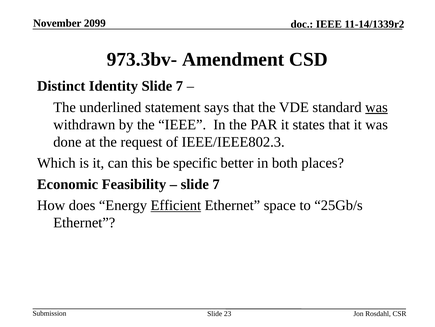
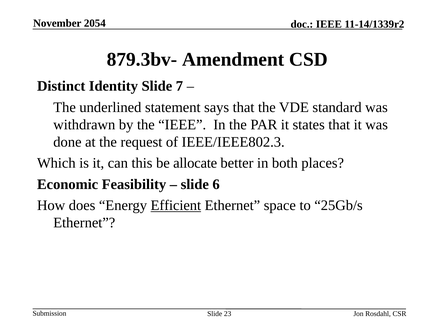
2099: 2099 -> 2054
973.3bv-: 973.3bv- -> 879.3bv-
was at (377, 107) underline: present -> none
specific: specific -> allocate
7 at (216, 184): 7 -> 6
